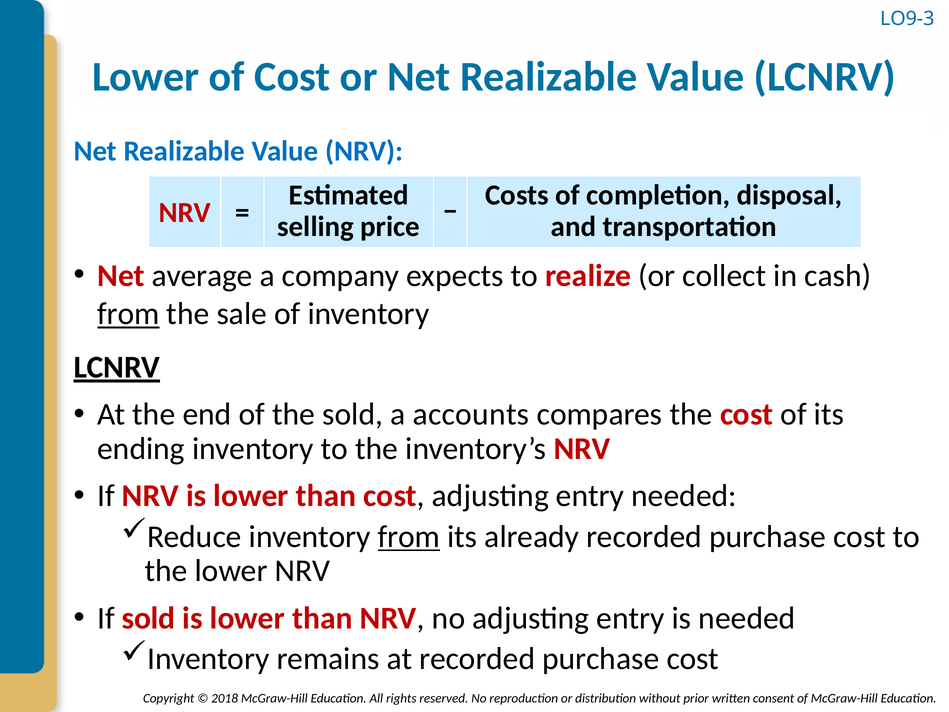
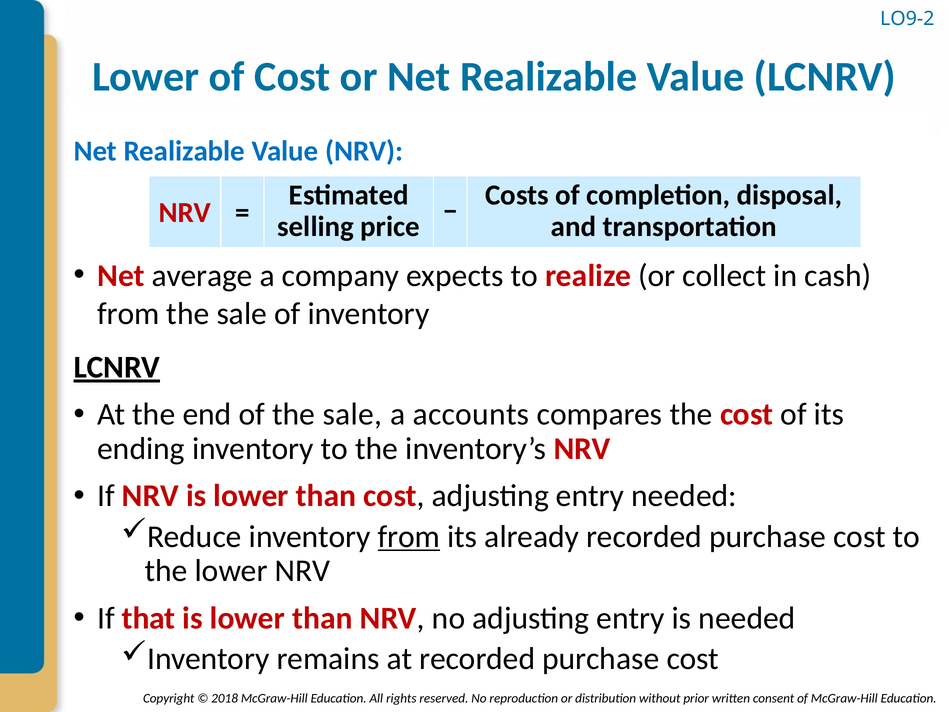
LO9-3: LO9-3 -> LO9-2
from at (128, 314) underline: present -> none
of the sold: sold -> sale
If sold: sold -> that
